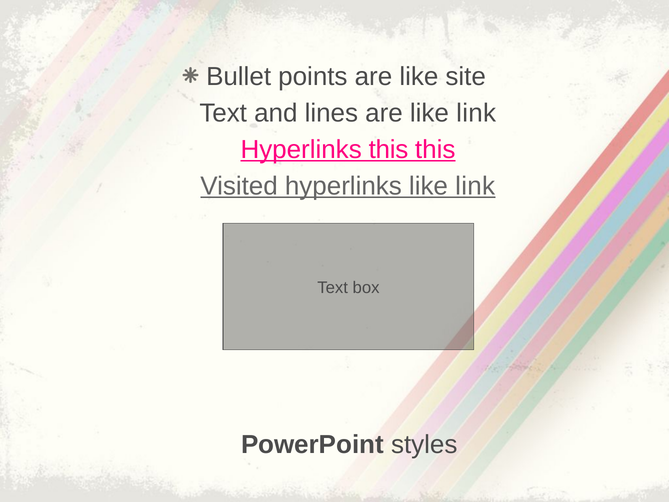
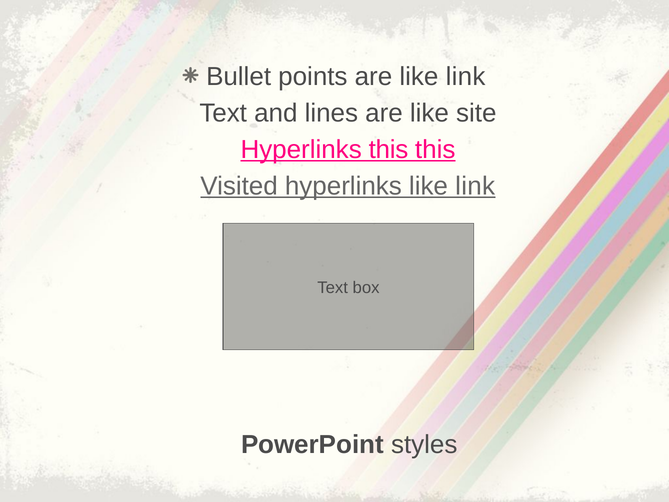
are like site: site -> link
are like link: link -> site
